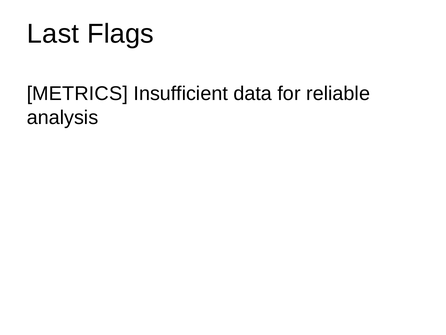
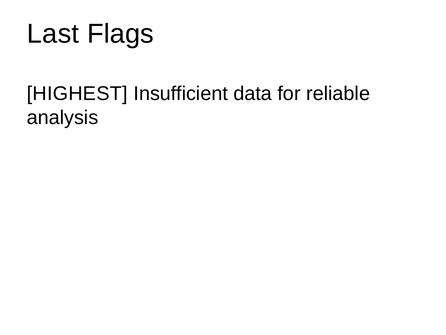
METRICS: METRICS -> HIGHEST
